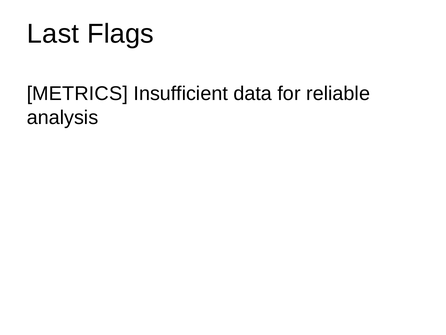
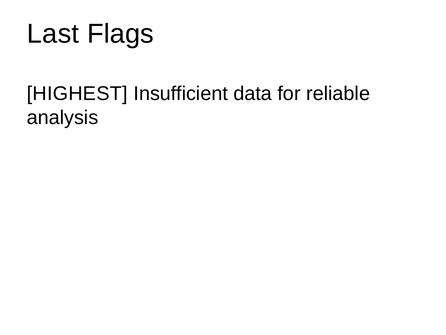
METRICS: METRICS -> HIGHEST
